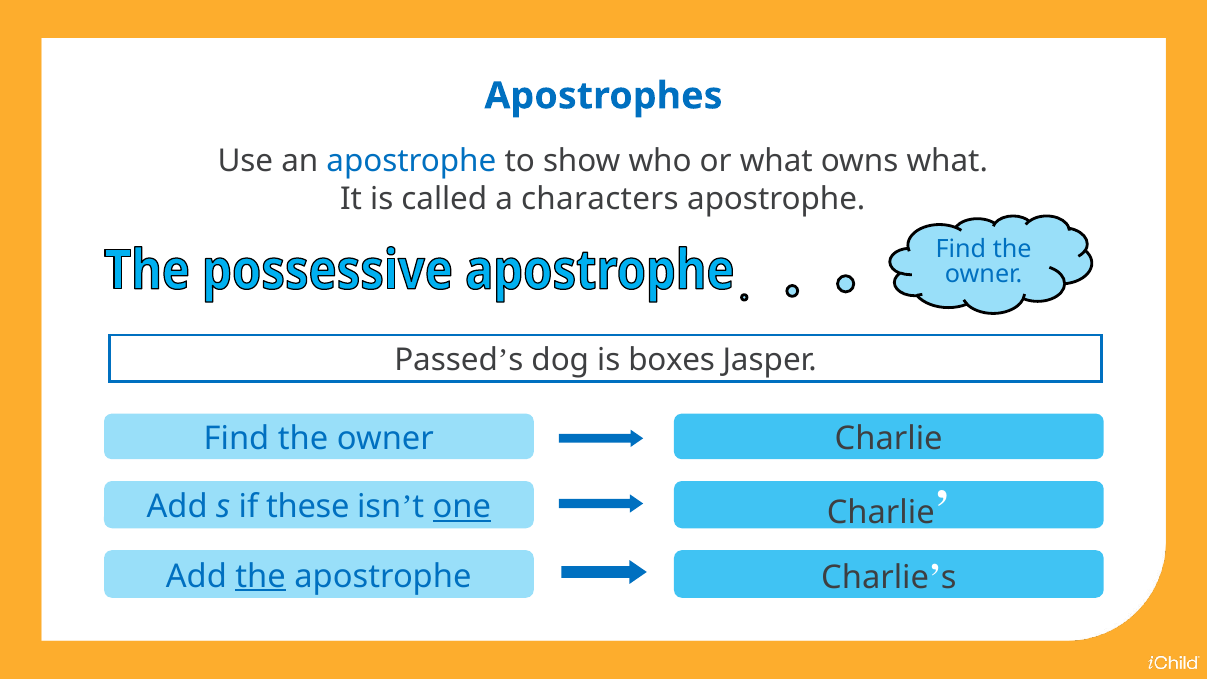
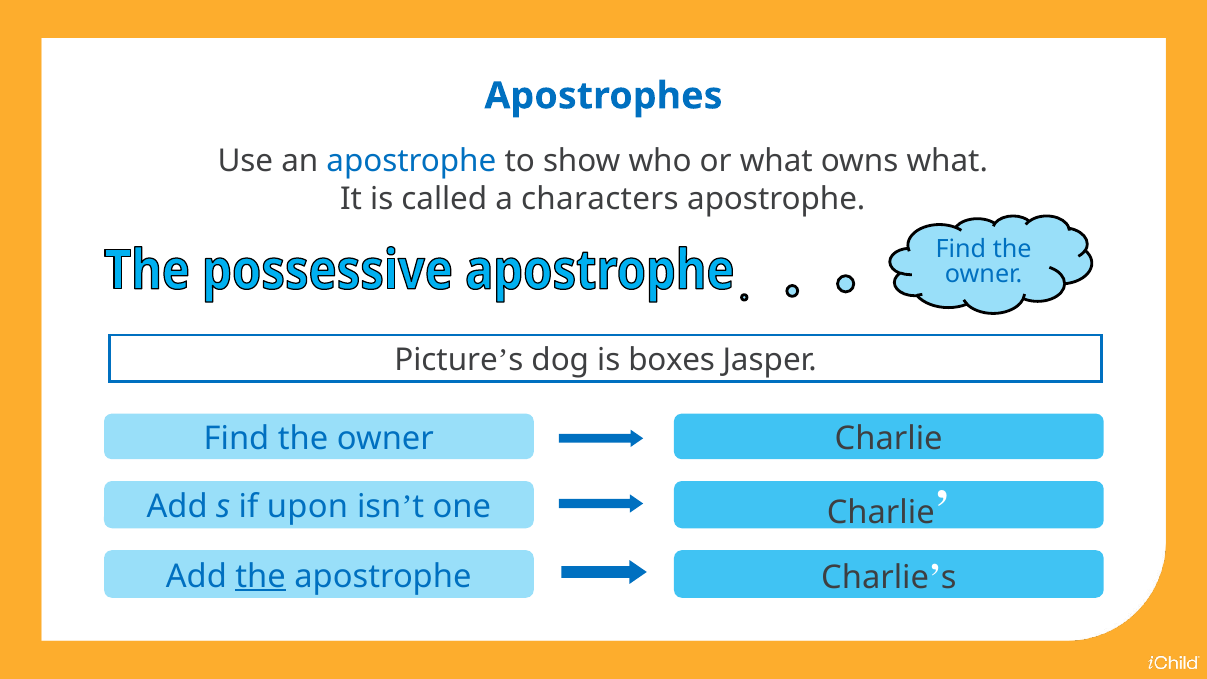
Passed: Passed -> Picture
these: these -> upon
one underline: present -> none
